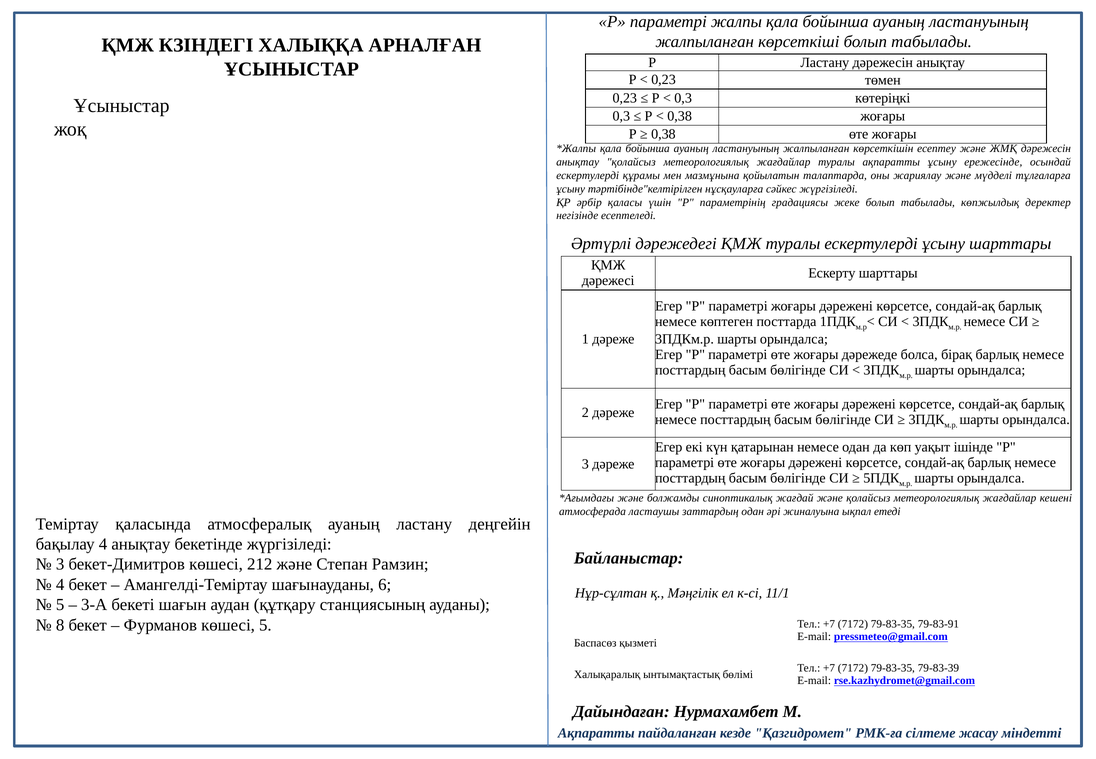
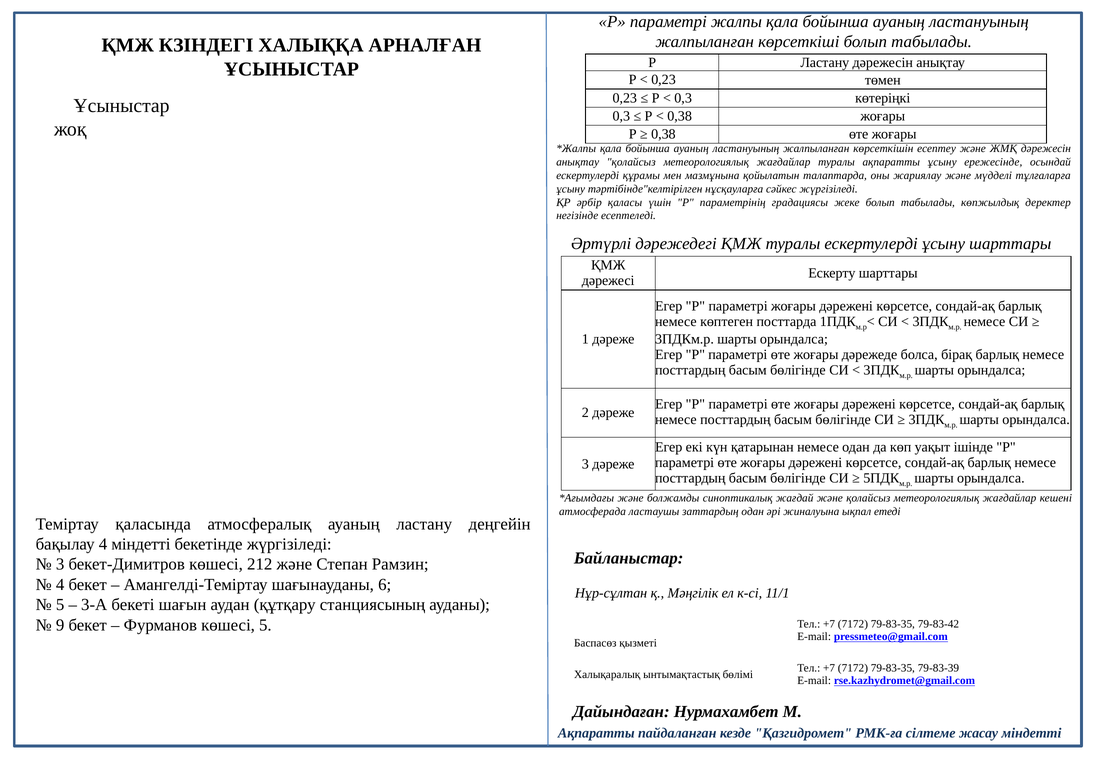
4 анықтау: анықтау -> міндетті
8: 8 -> 9
79-83-91: 79-83-91 -> 79-83-42
